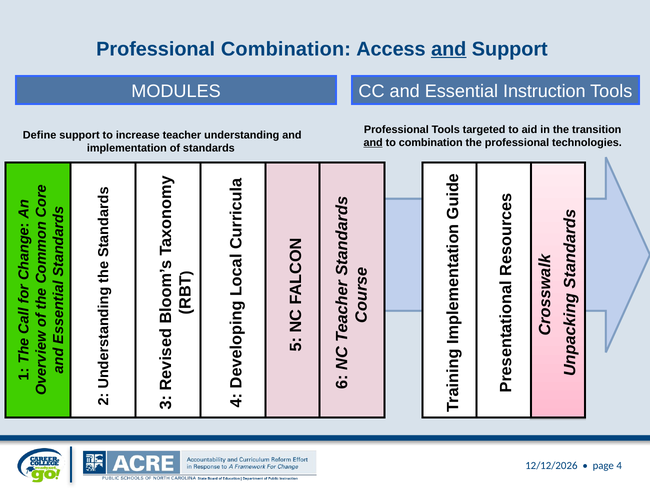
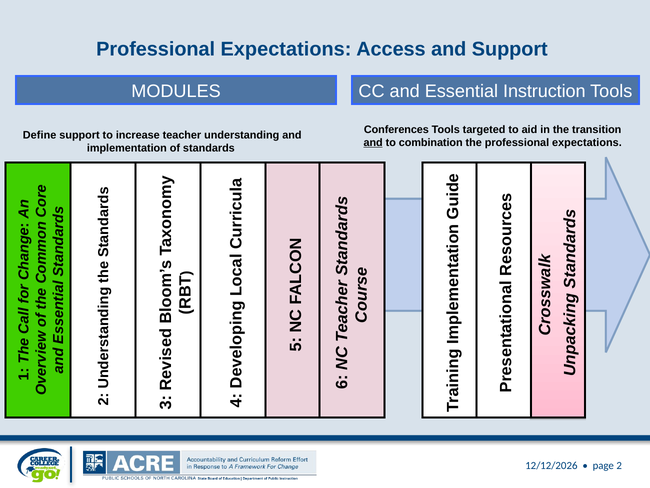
Combination at (286, 49): Combination -> Expectations
and at (449, 49) underline: present -> none
Professional at (396, 130): Professional -> Conferences
the professional technologies: technologies -> expectations
page 4: 4 -> 2
